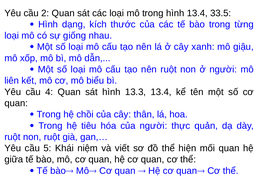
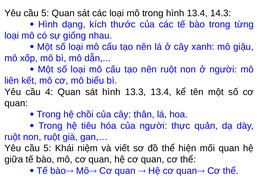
2 at (45, 13): 2 -> 5
33.5: 33.5 -> 14.3
